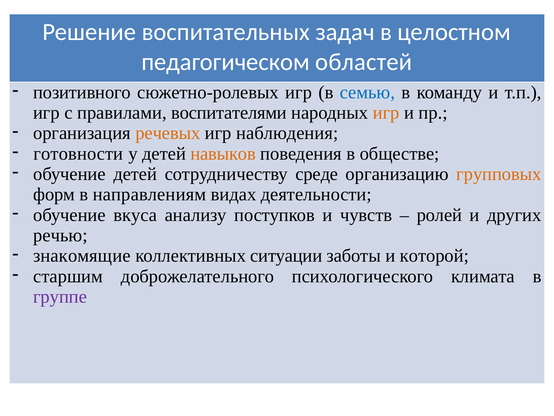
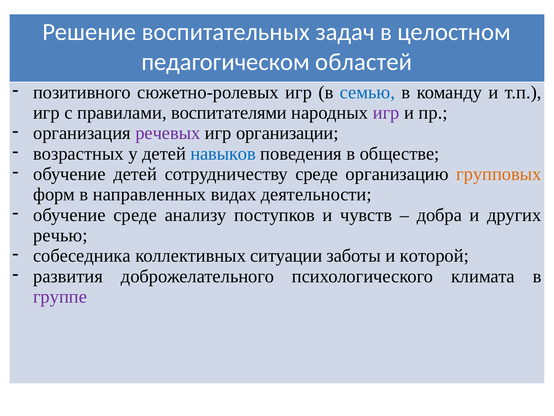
игр at (386, 113) colour: orange -> purple
речевых colour: orange -> purple
наблюдения: наблюдения -> организации
готовности: готовности -> возрастных
навыков colour: orange -> blue
направлениям: направлениям -> направленных
обучение вкуса: вкуса -> среде
ролей: ролей -> добра
знакомящие: знакомящие -> собеседника
старшим: старшим -> развития
